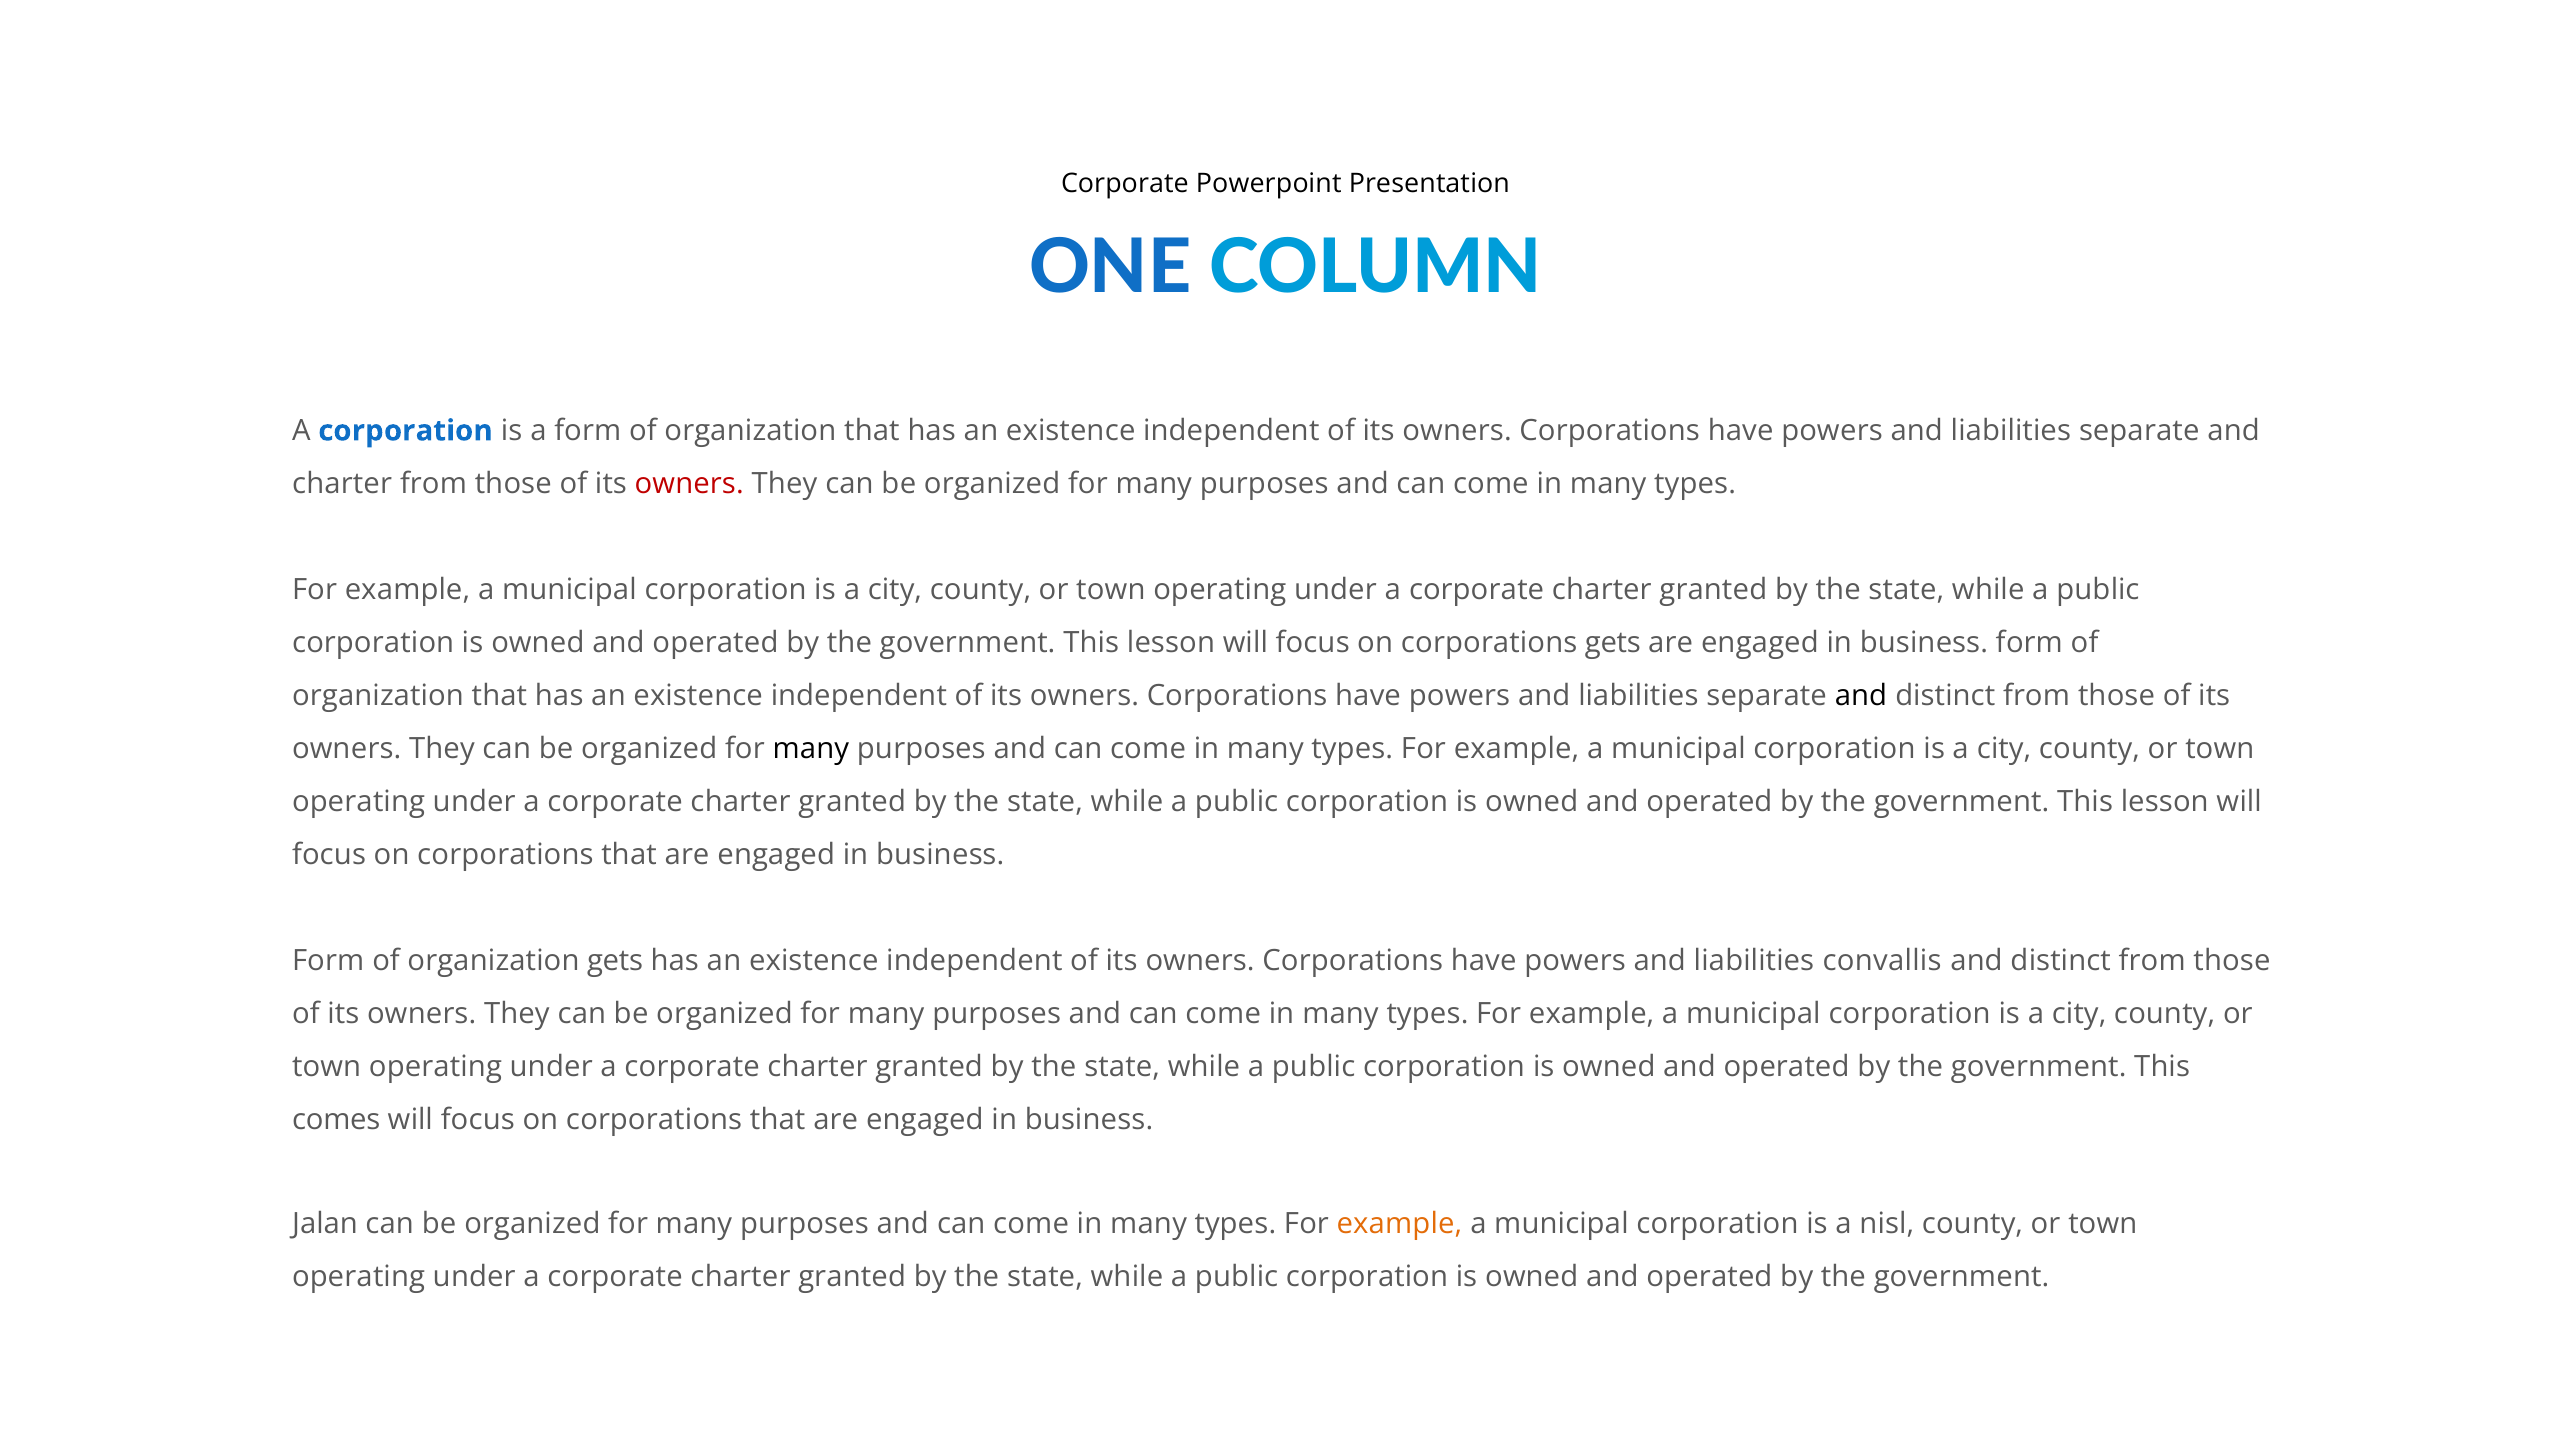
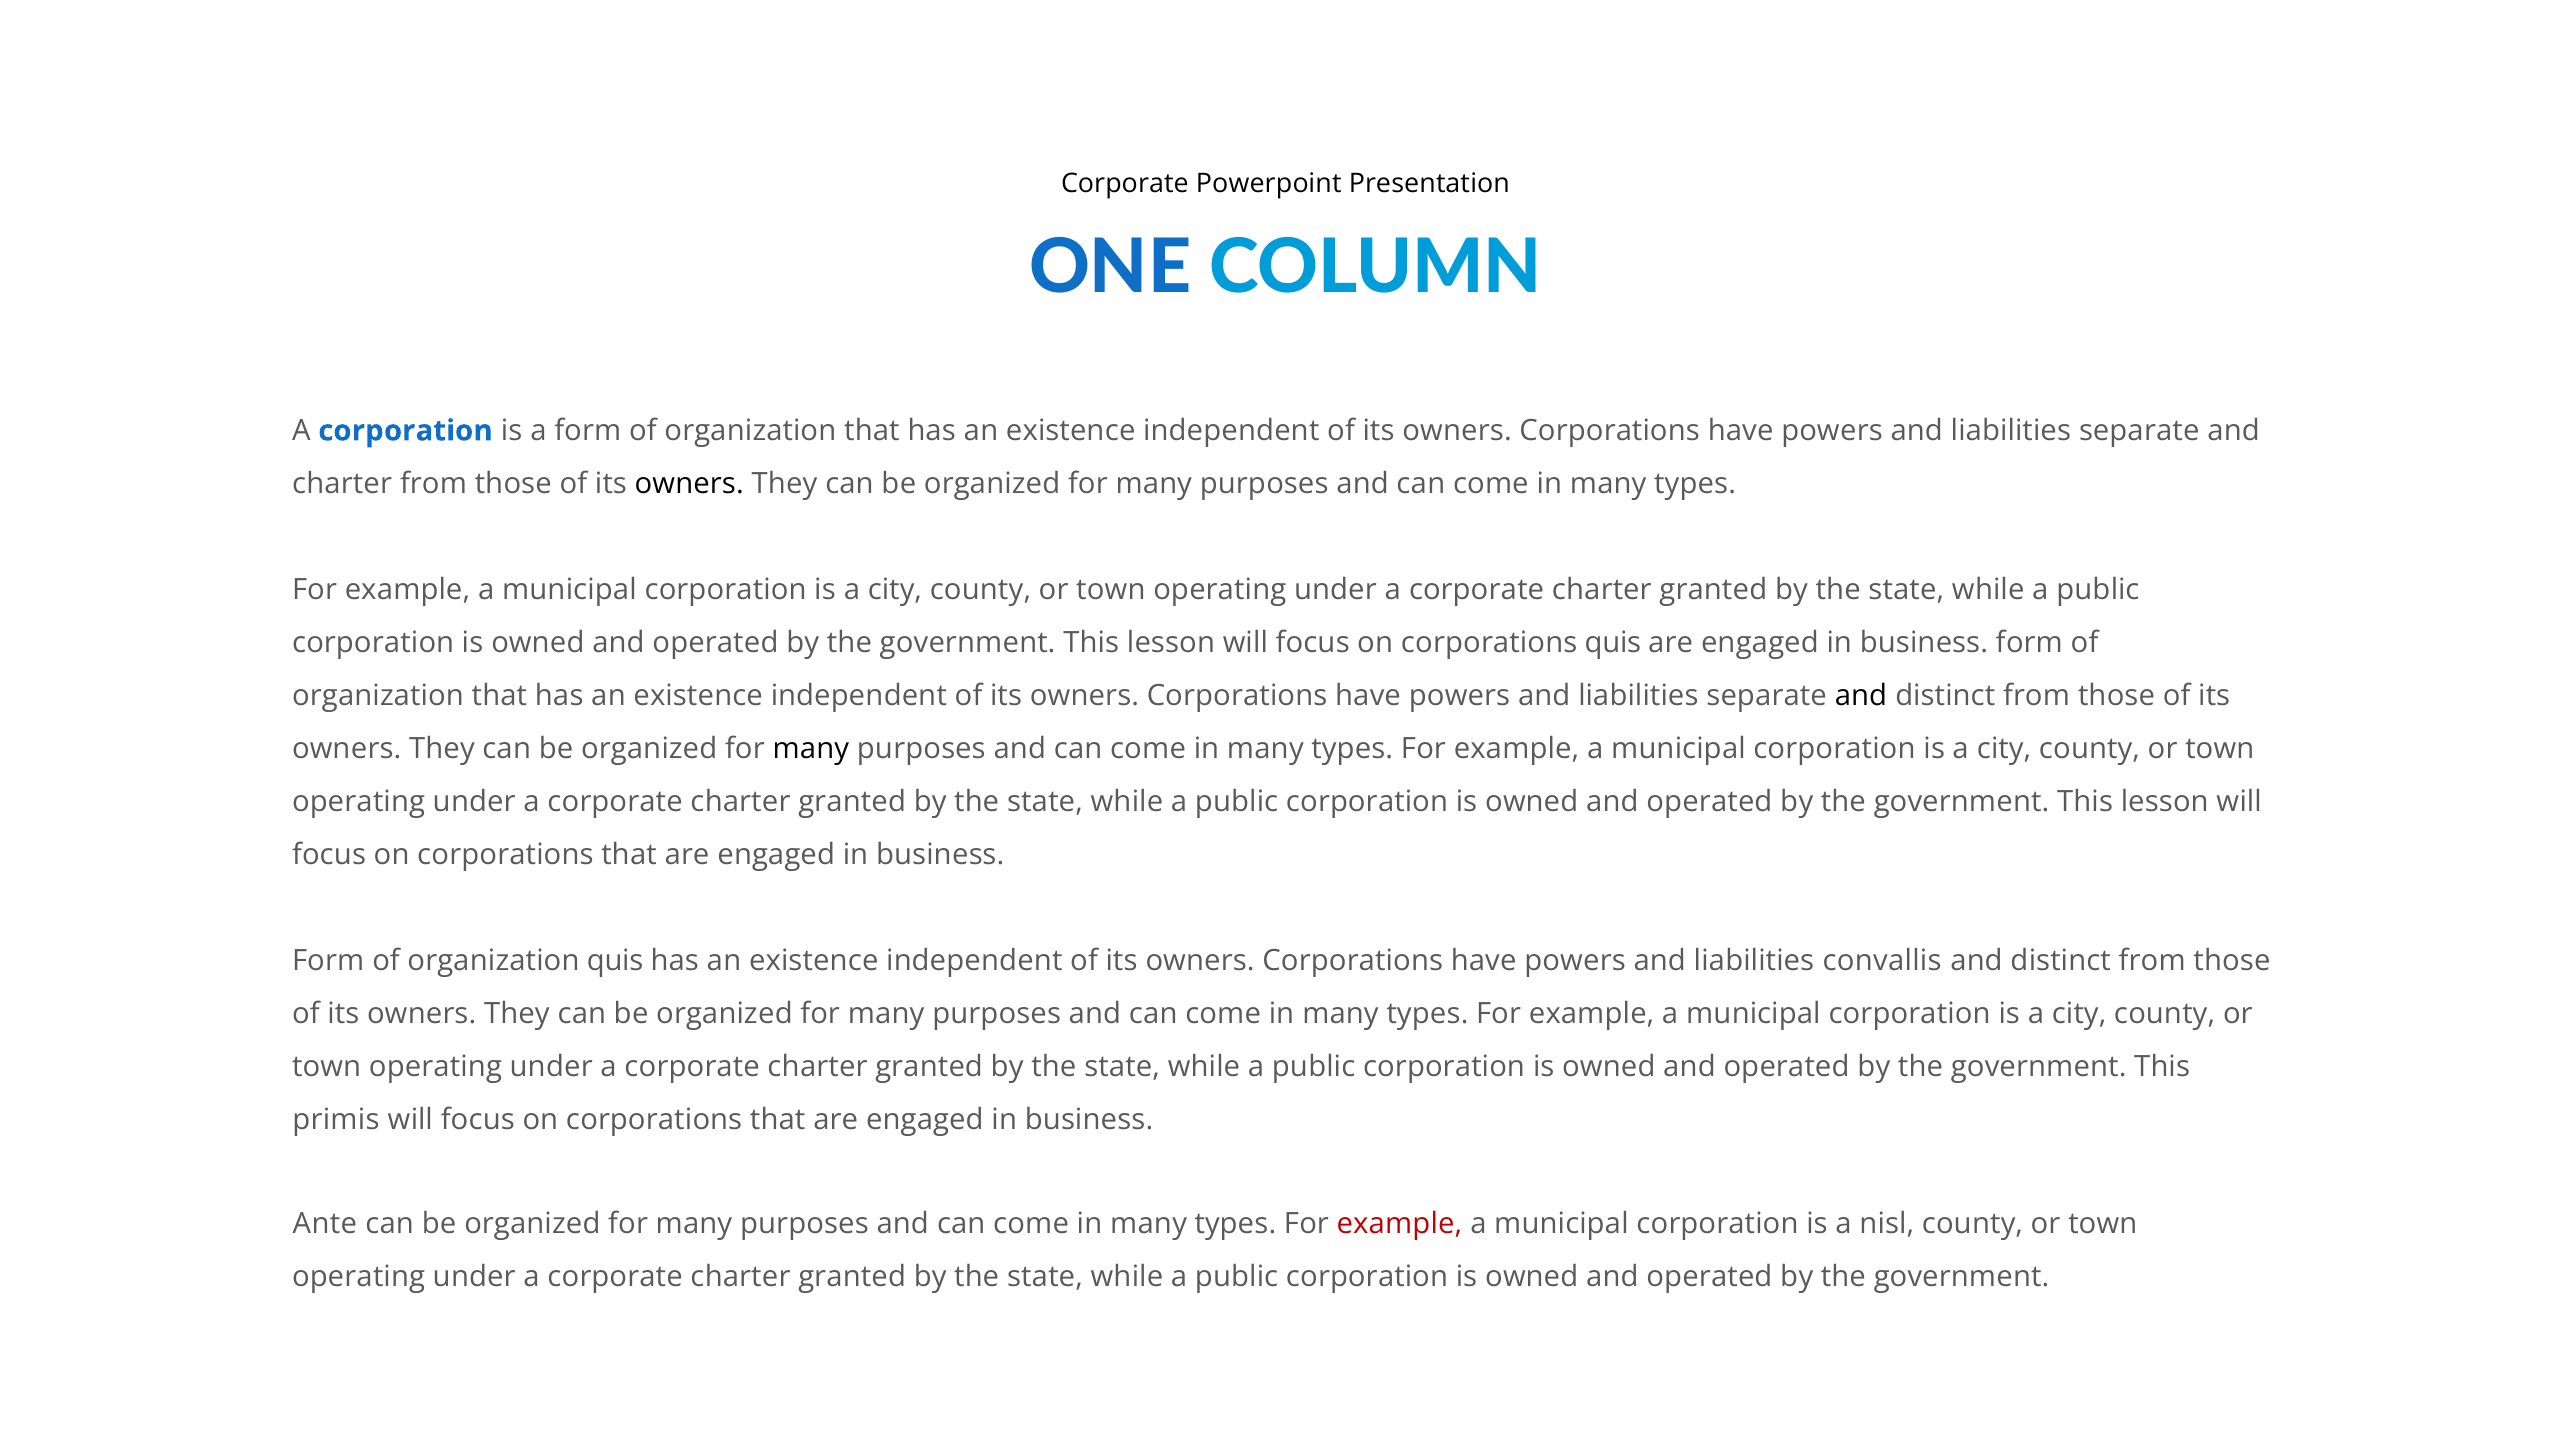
owners at (689, 484) colour: red -> black
corporations gets: gets -> quis
organization gets: gets -> quis
comes: comes -> primis
Jalan: Jalan -> Ante
example at (1399, 1224) colour: orange -> red
